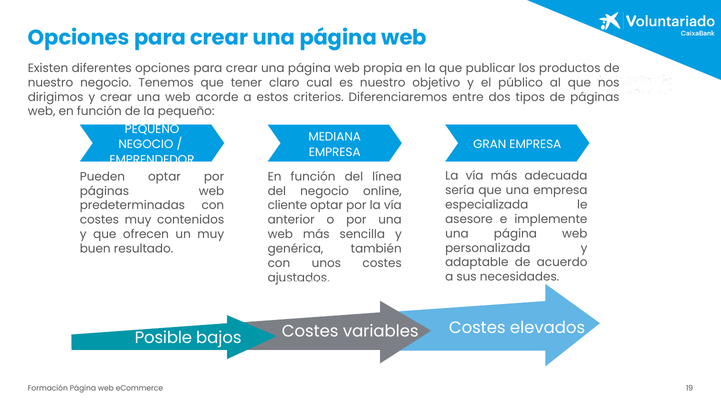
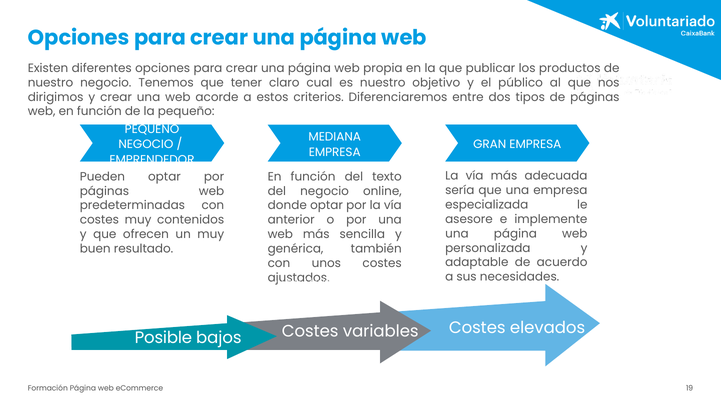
línea: línea -> texto
cliente: cliente -> donde
